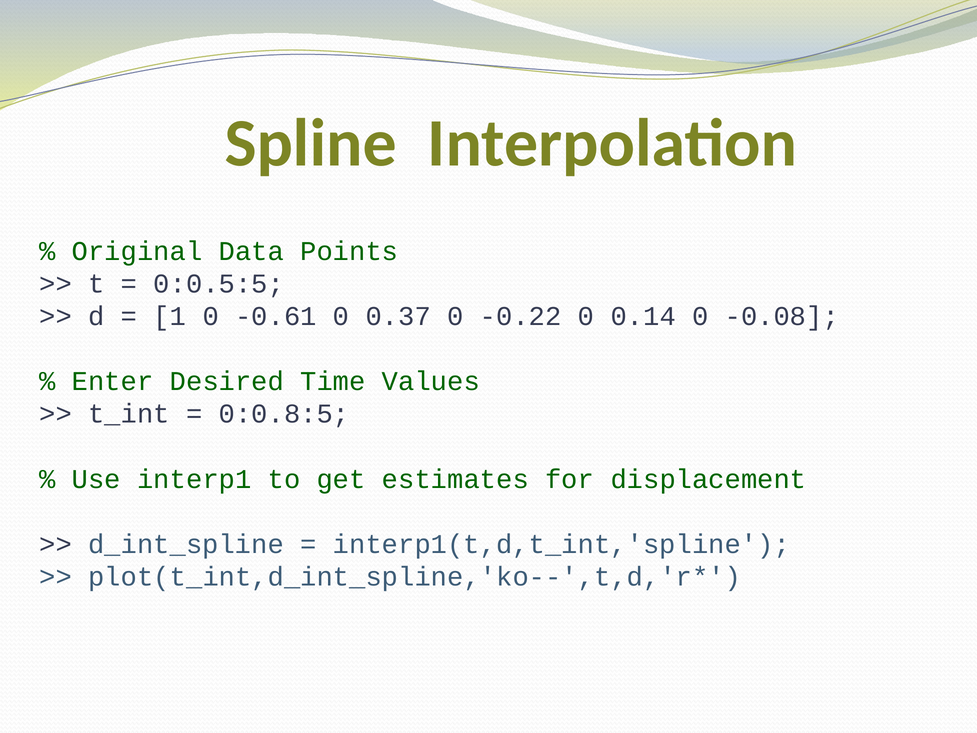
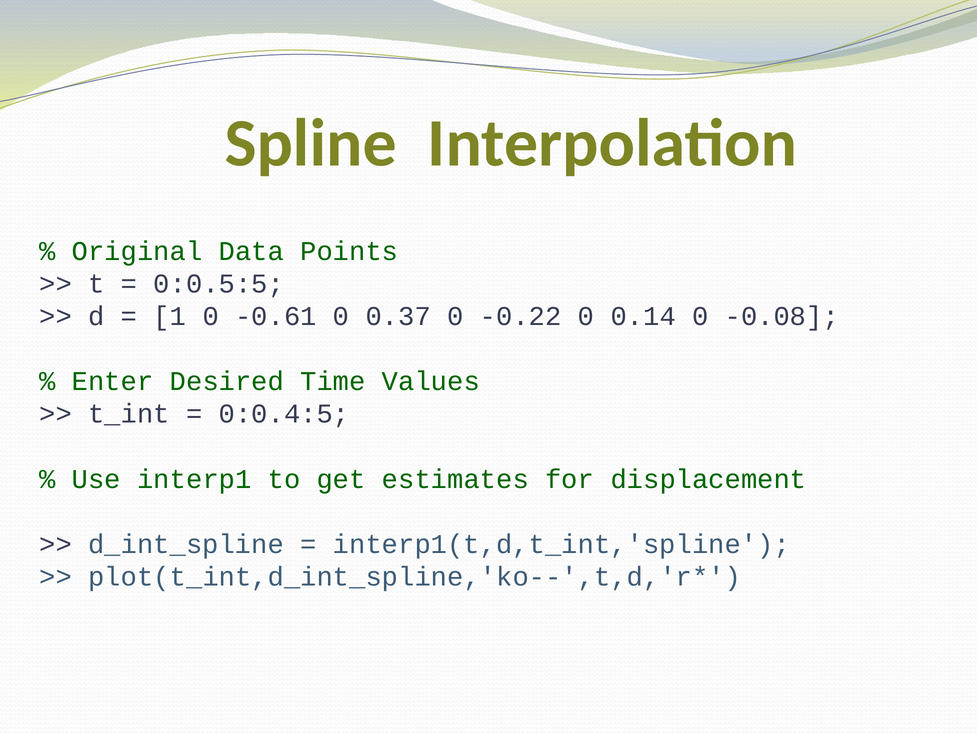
0:0.8:5: 0:0.8:5 -> 0:0.4:5
